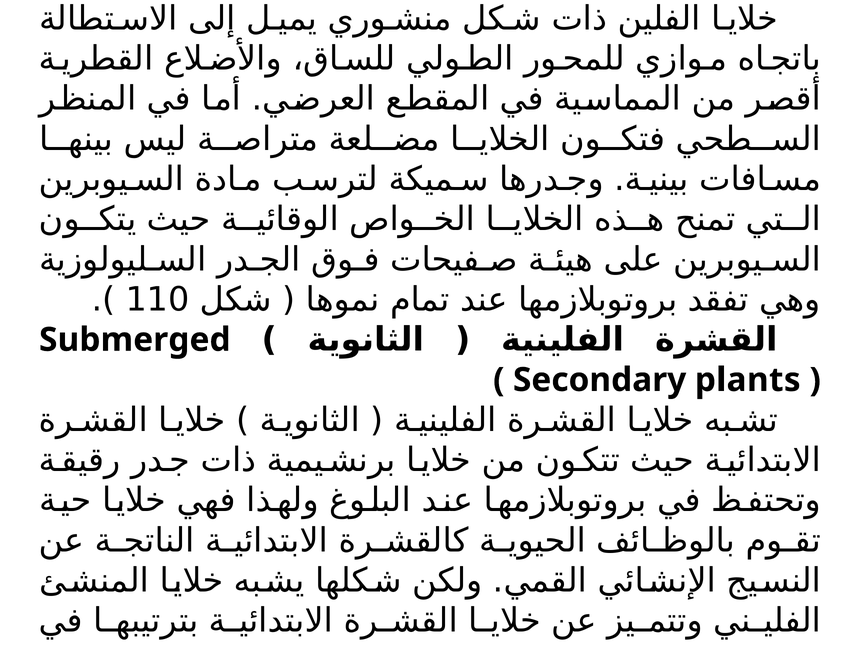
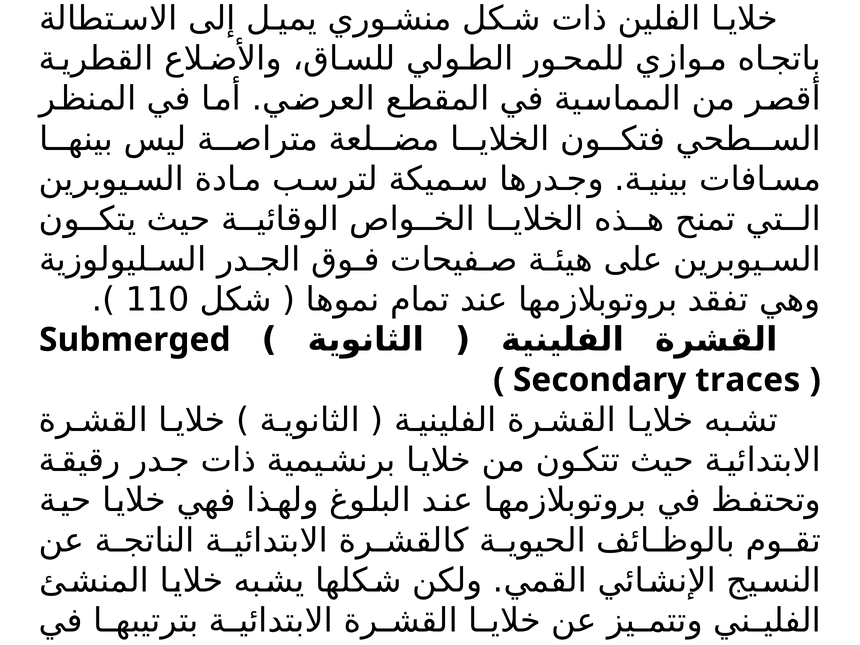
plants: plants -> traces
